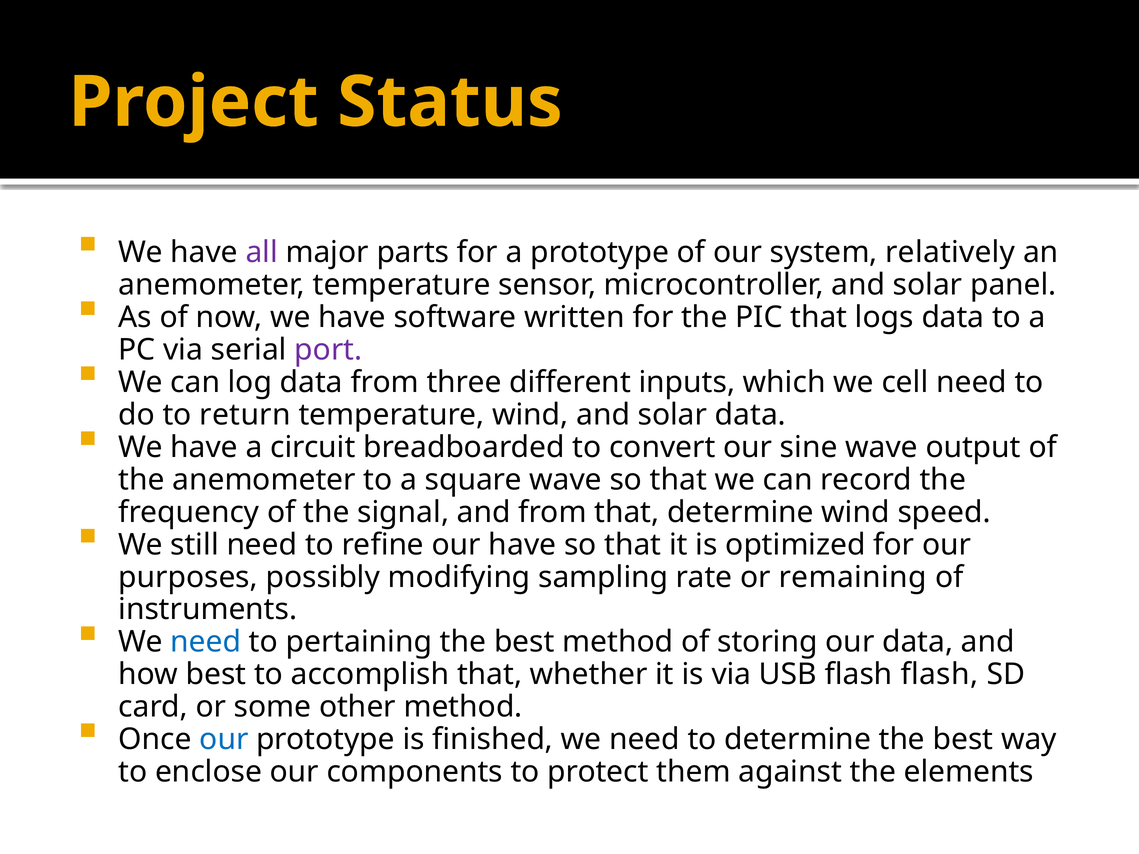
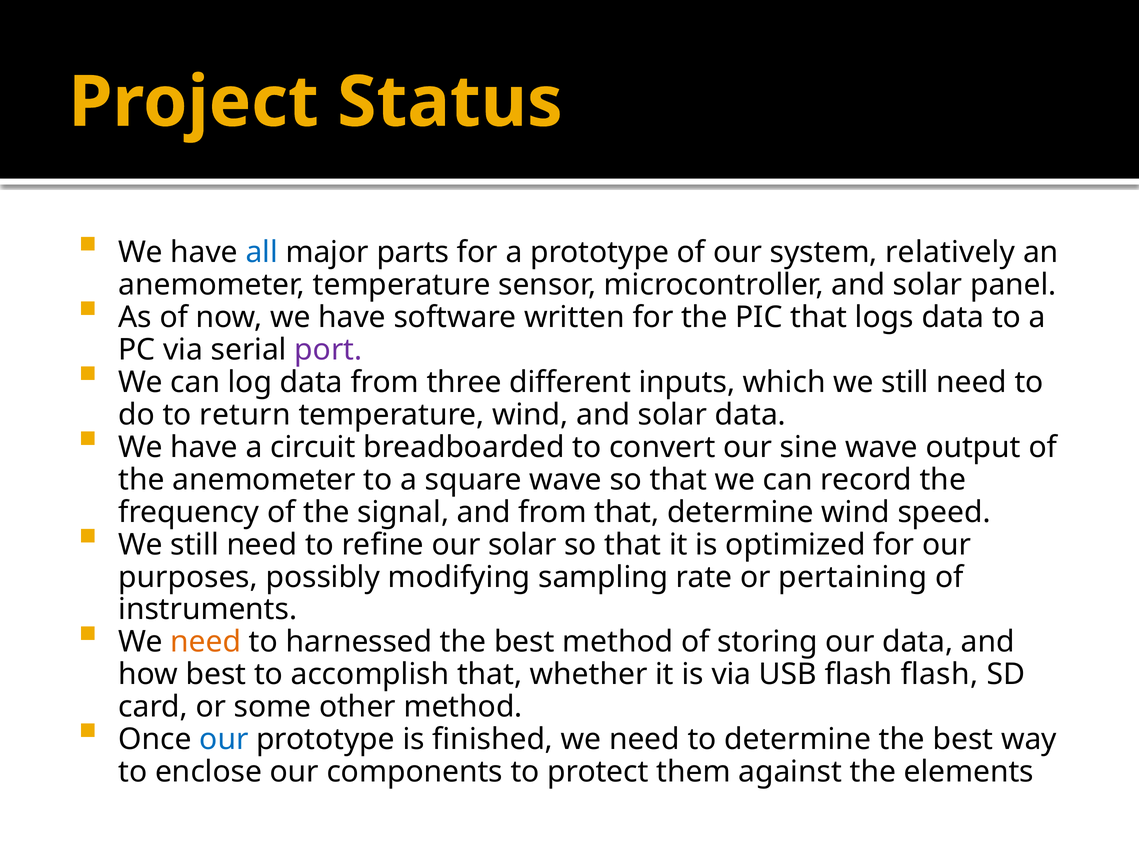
all colour: purple -> blue
which we cell: cell -> still
our have: have -> solar
remaining: remaining -> pertaining
need at (206, 642) colour: blue -> orange
pertaining: pertaining -> harnessed
